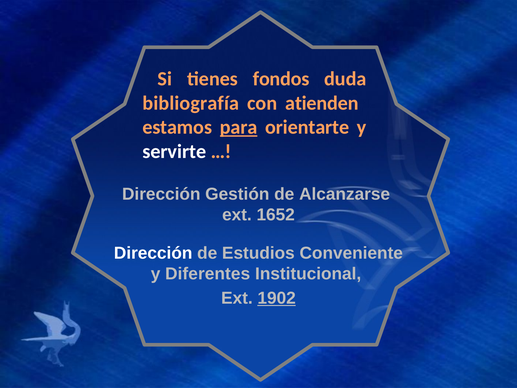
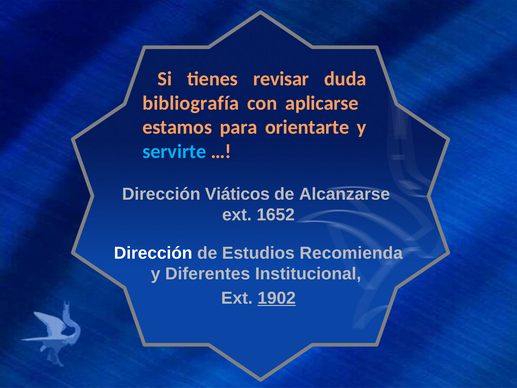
fondos: fondos -> revisar
atienden: atienden -> aplicarse
para underline: present -> none
servirte colour: white -> light blue
Gestión: Gestión -> Viáticos
Conveniente: Conveniente -> Recomienda
